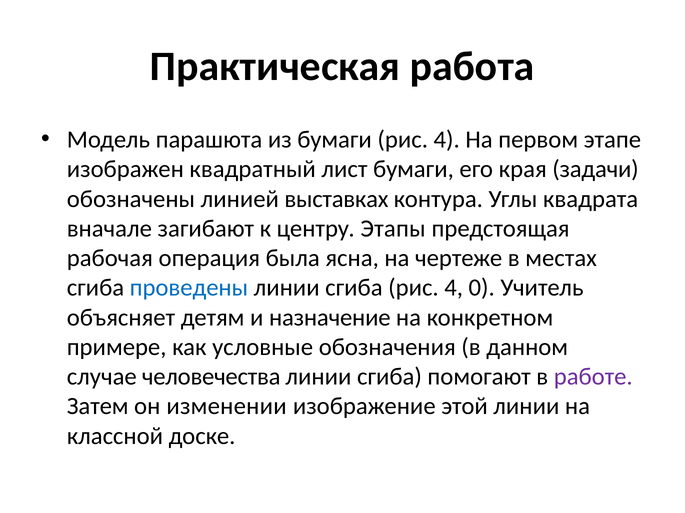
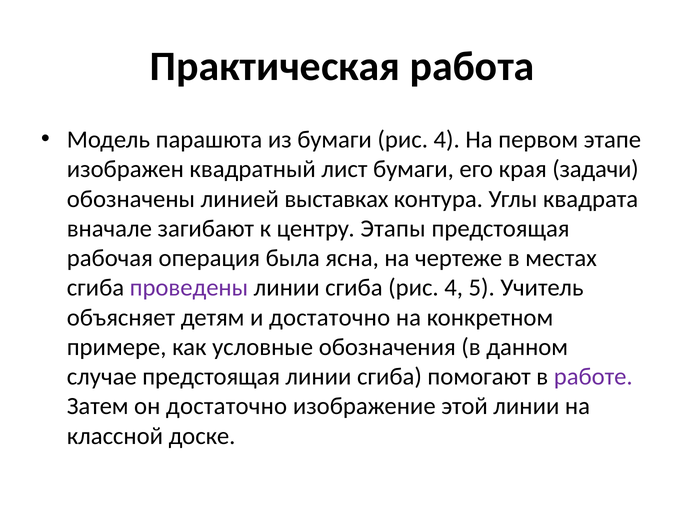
проведены colour: blue -> purple
0: 0 -> 5
и назначение: назначение -> достаточно
случае человечества: человечества -> предстоящая
он изменении: изменении -> достаточно
